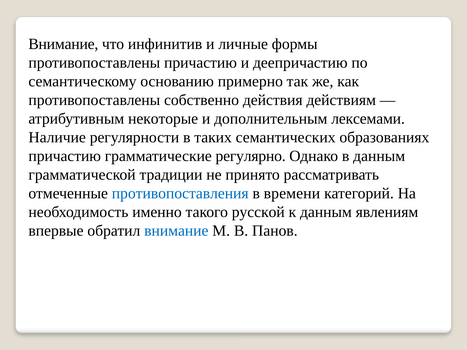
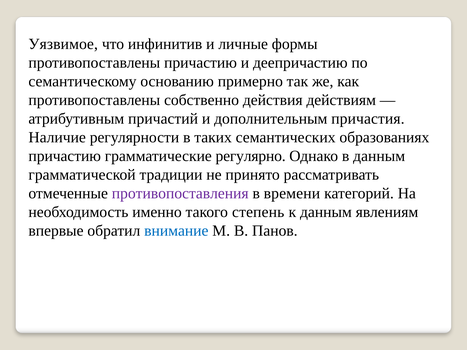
Внимание at (63, 44): Внимание -> Уязвимое
некоторые: некоторые -> причастий
лексемами: лексемами -> причастия
противопоставления colour: blue -> purple
русской: русской -> степень
